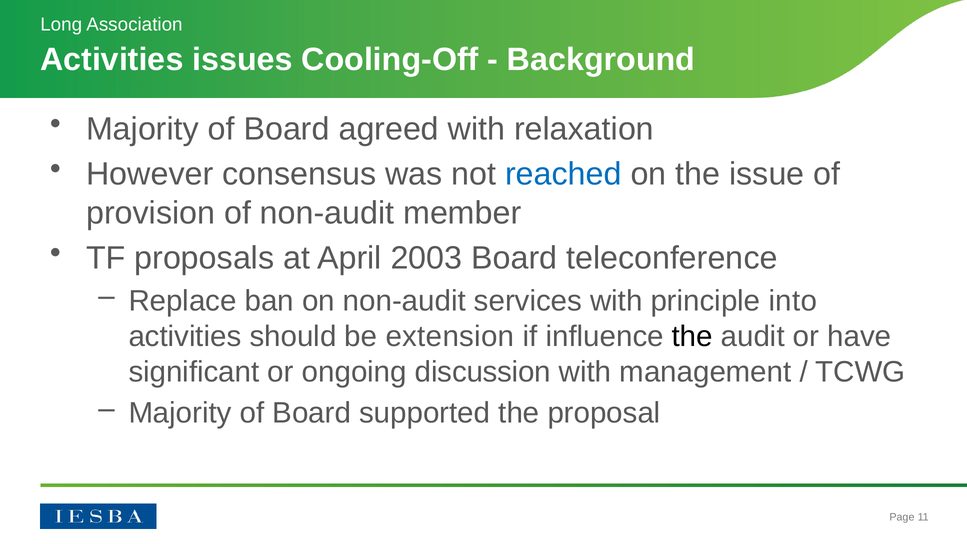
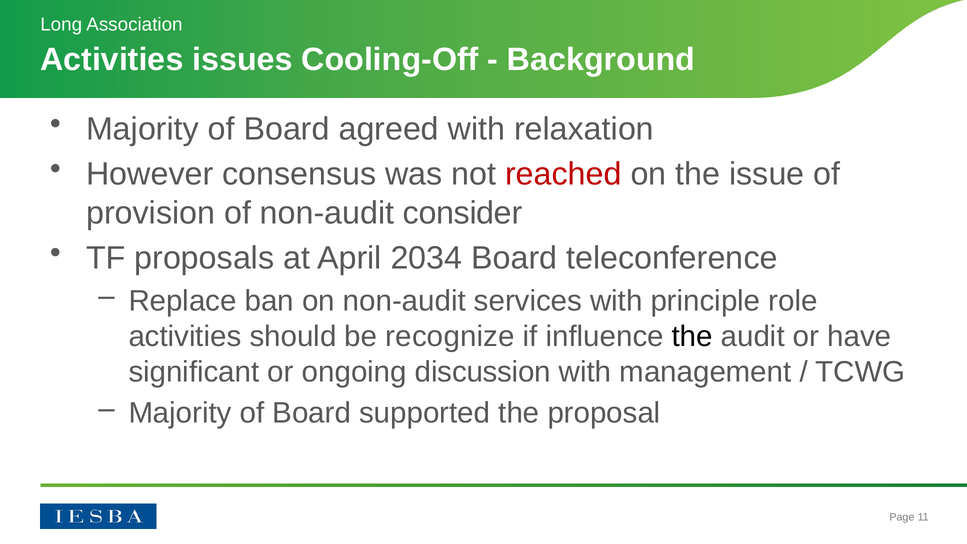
reached colour: blue -> red
member: member -> consider
2003: 2003 -> 2034
into: into -> role
extension: extension -> recognize
